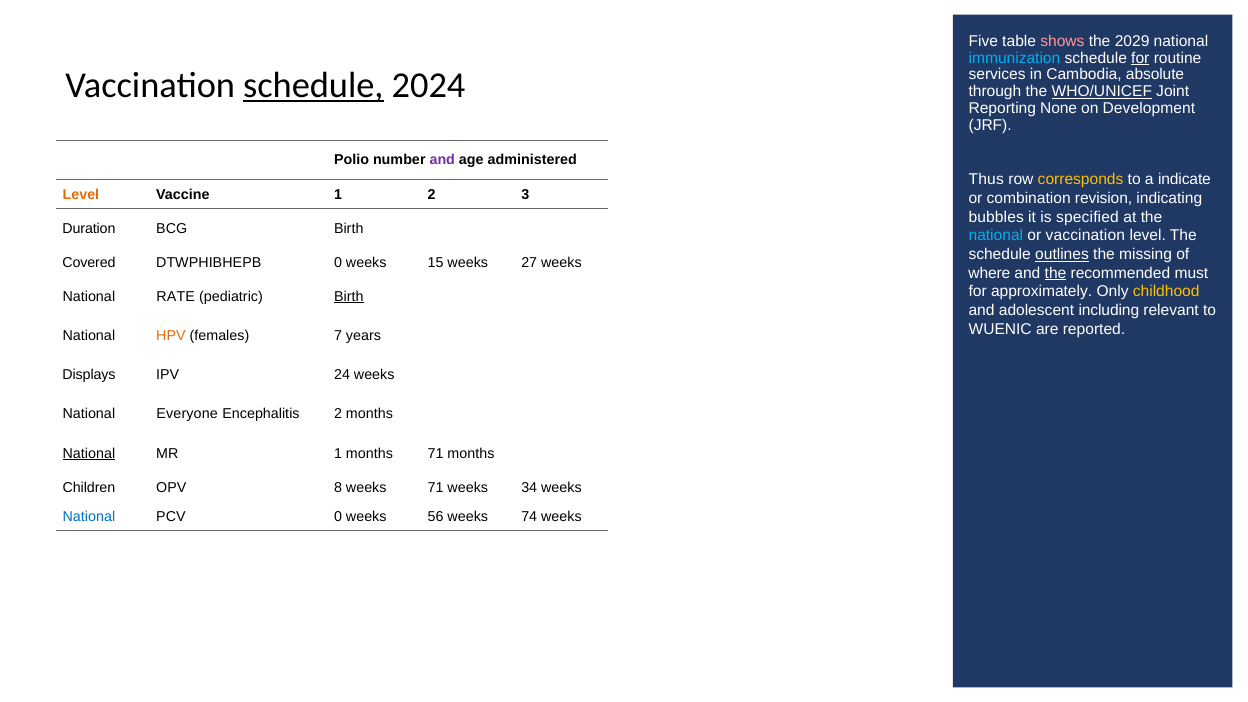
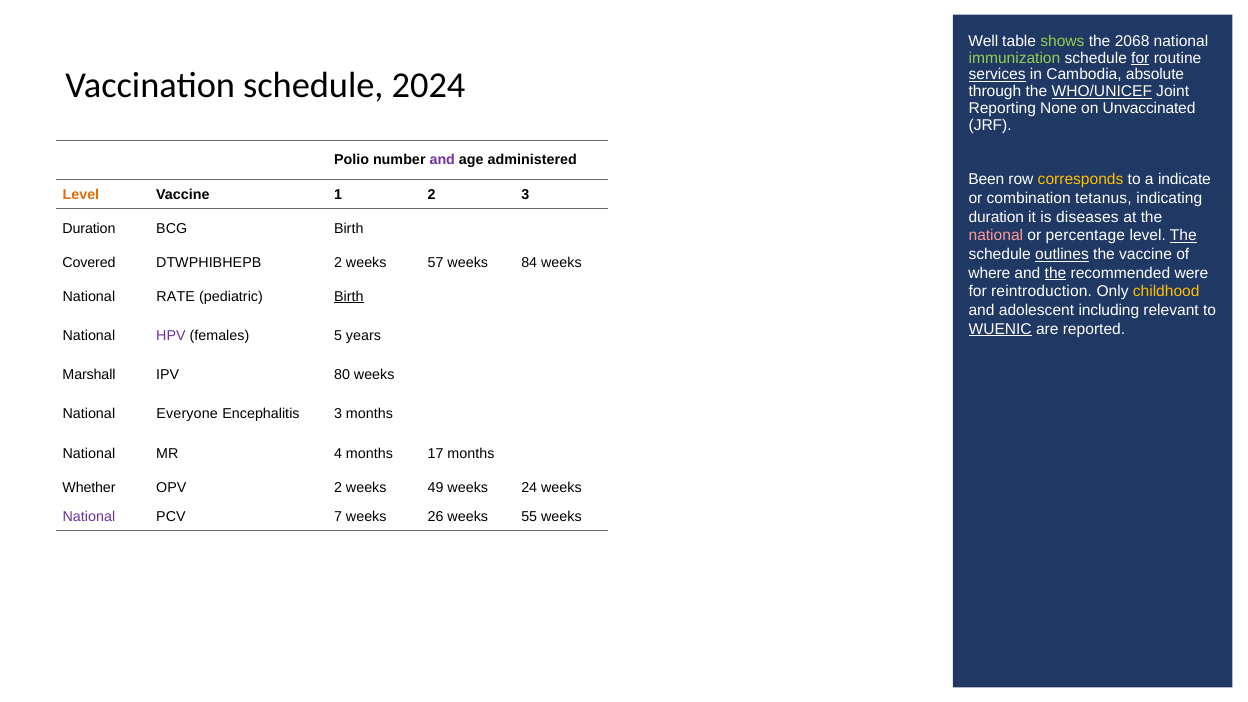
Five: Five -> Well
shows colour: pink -> light green
2029: 2029 -> 2068
immunization colour: light blue -> light green
services underline: none -> present
schedule at (313, 85) underline: present -> none
Development: Development -> Unvaccinated
Thus: Thus -> Been
combination revision: revision -> tetanus
bubbles at (996, 217): bubbles -> duration
specified: specified -> diseases
national at (996, 236) colour: light blue -> pink
or vaccination: vaccination -> percentage
The at (1183, 236) underline: none -> present
the missing: missing -> vaccine
DTWPHIBHEPB 0: 0 -> 2
15: 15 -> 57
27: 27 -> 84
must: must -> were
approximately: approximately -> reintroduction
WUENIC at (1000, 329) underline: none -> present
HPV colour: orange -> purple
7: 7 -> 5
Displays: Displays -> Marshall
24: 24 -> 80
Encephalitis 2: 2 -> 3
National at (89, 453) underline: present -> none
MR 1: 1 -> 4
months 71: 71 -> 17
Children: Children -> Whether
OPV 8: 8 -> 2
weeks 71: 71 -> 49
34: 34 -> 24
National at (89, 516) colour: blue -> purple
PCV 0: 0 -> 7
56: 56 -> 26
74: 74 -> 55
